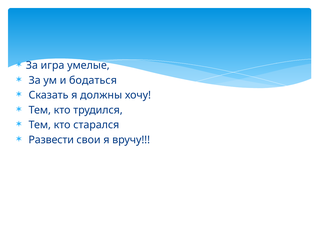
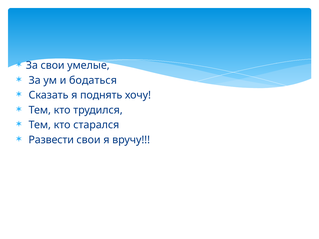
За игра: игра -> свои
должны: должны -> поднять
